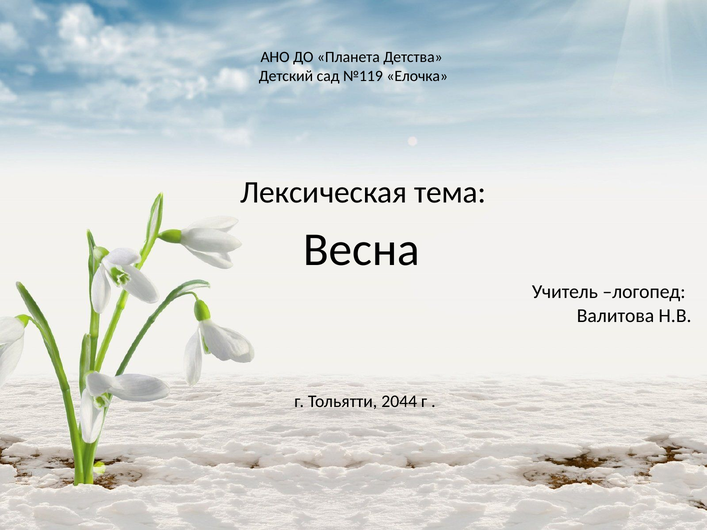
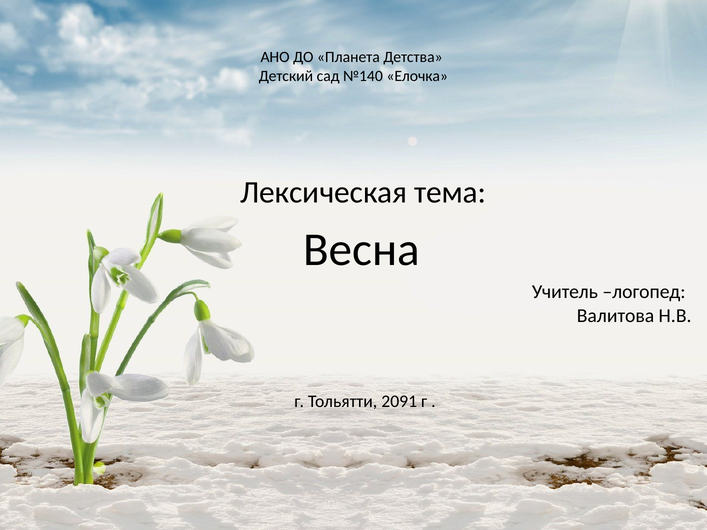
№119: №119 -> №140
2044: 2044 -> 2091
